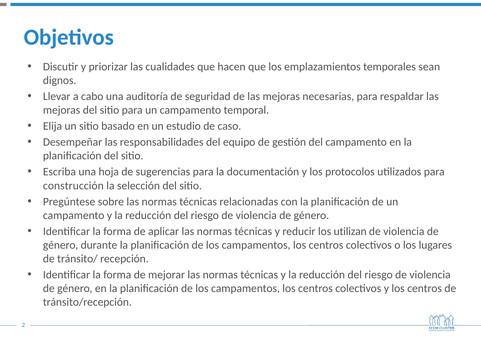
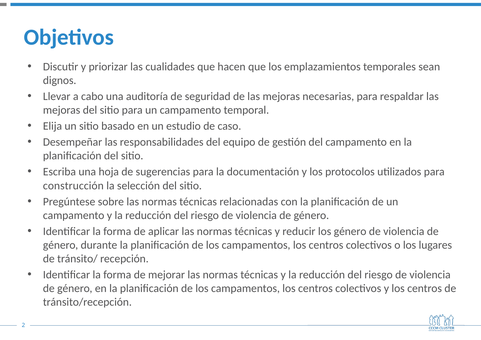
los utilizan: utilizan -> género
